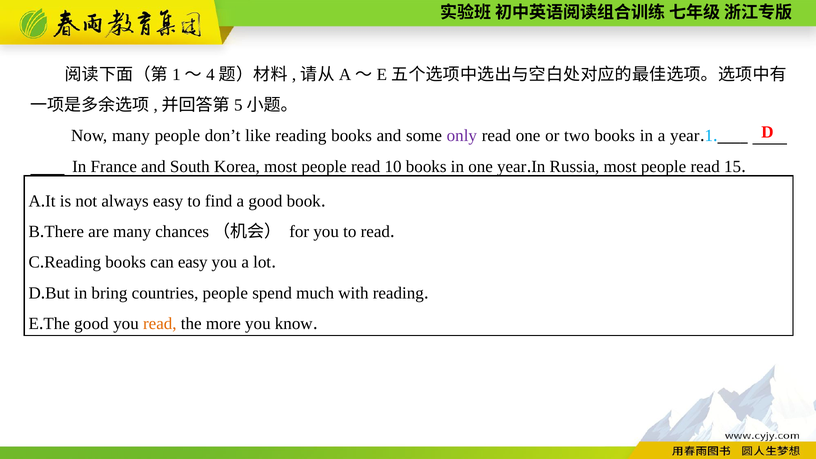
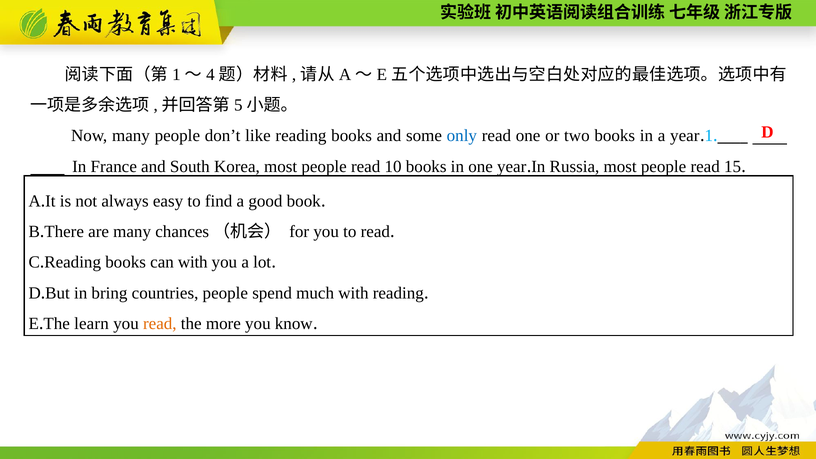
only colour: purple -> blue
can easy: easy -> with
The good: good -> learn
